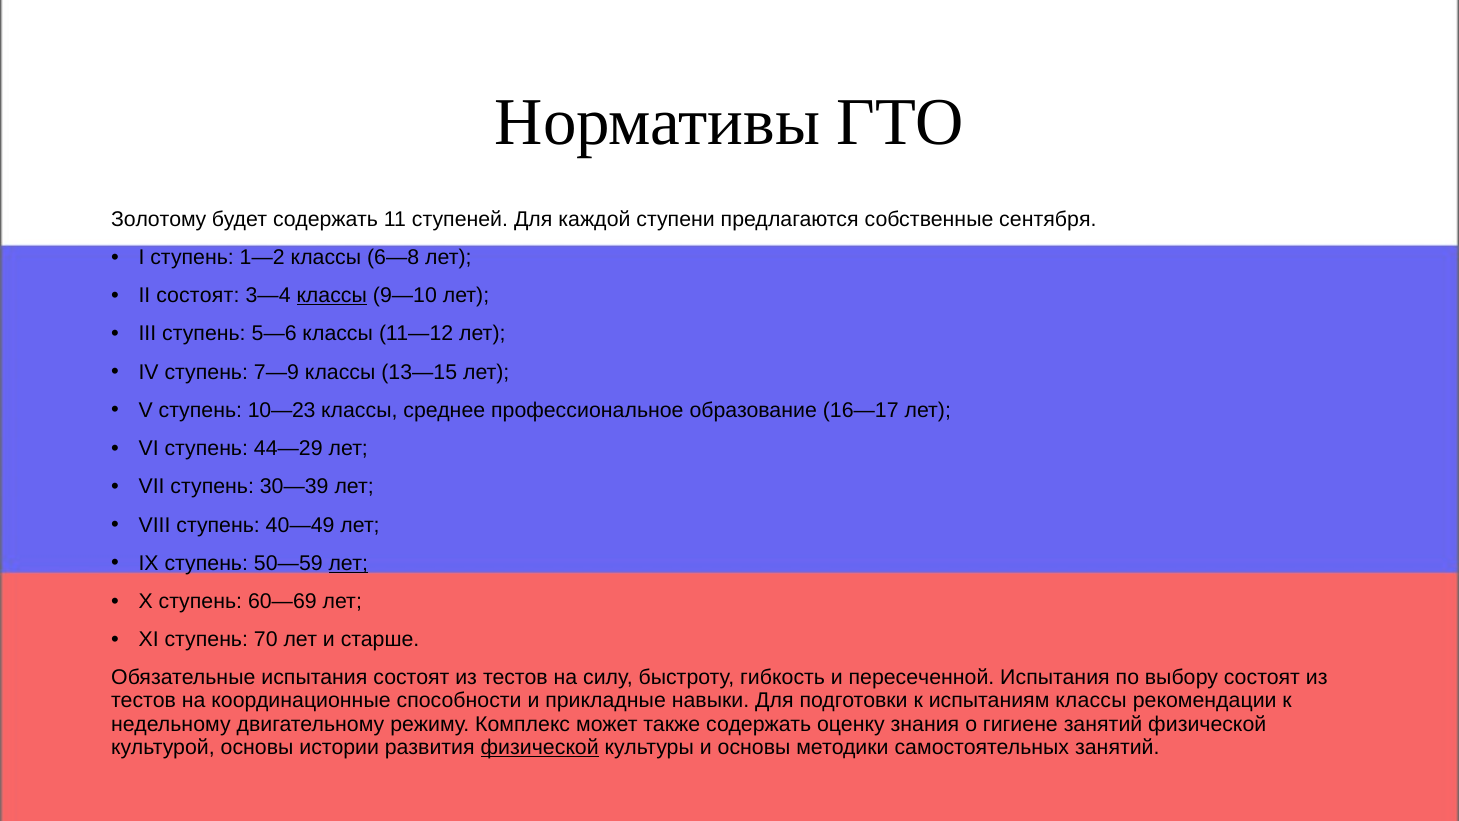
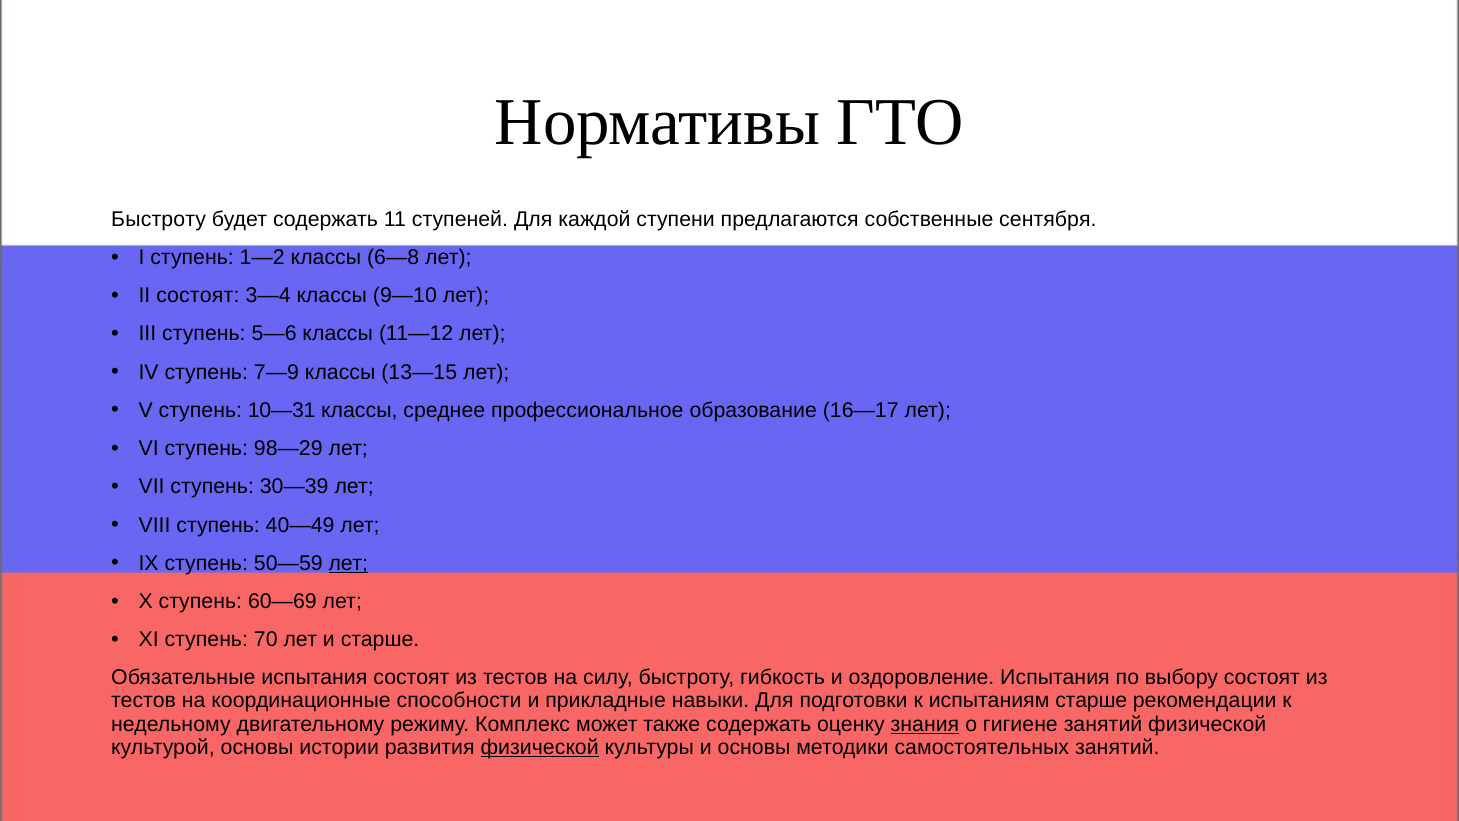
Золотому at (159, 219): Золотому -> Быстроту
классы at (332, 296) underline: present -> none
10—23: 10—23 -> 10—31
44—29: 44—29 -> 98—29
пересеченной: пересеченной -> оздоровление
испытаниям классы: классы -> старше
знания underline: none -> present
